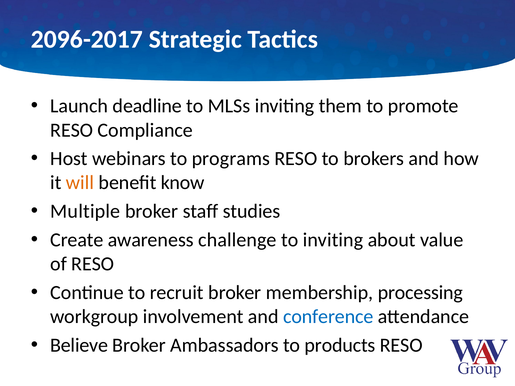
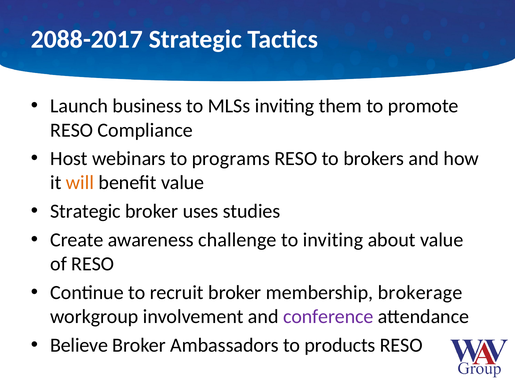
2096-2017: 2096-2017 -> 2088-2017
deadline: deadline -> business
benefit know: know -> value
Multiple at (85, 211): Multiple -> Strategic
staff: staff -> uses
processing: processing -> brokerage
conference colour: blue -> purple
